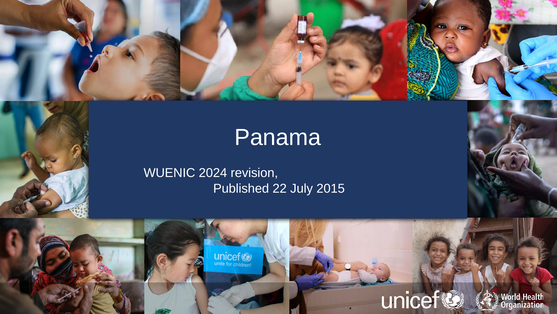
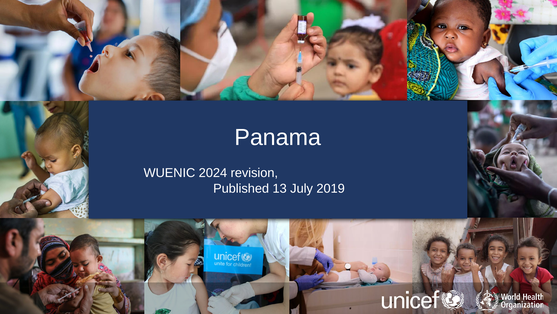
22: 22 -> 13
2015: 2015 -> 2019
